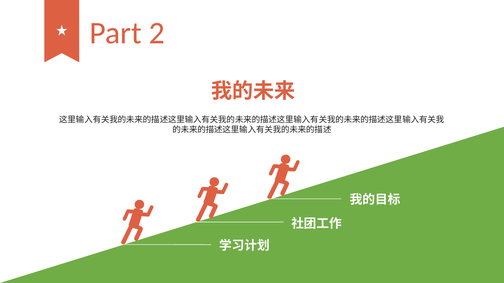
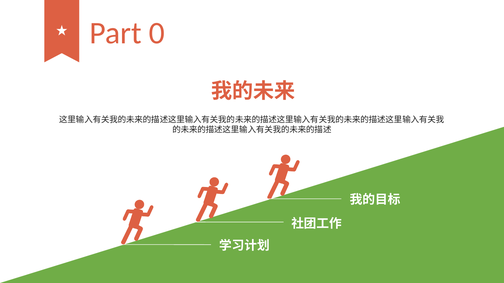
2: 2 -> 0
